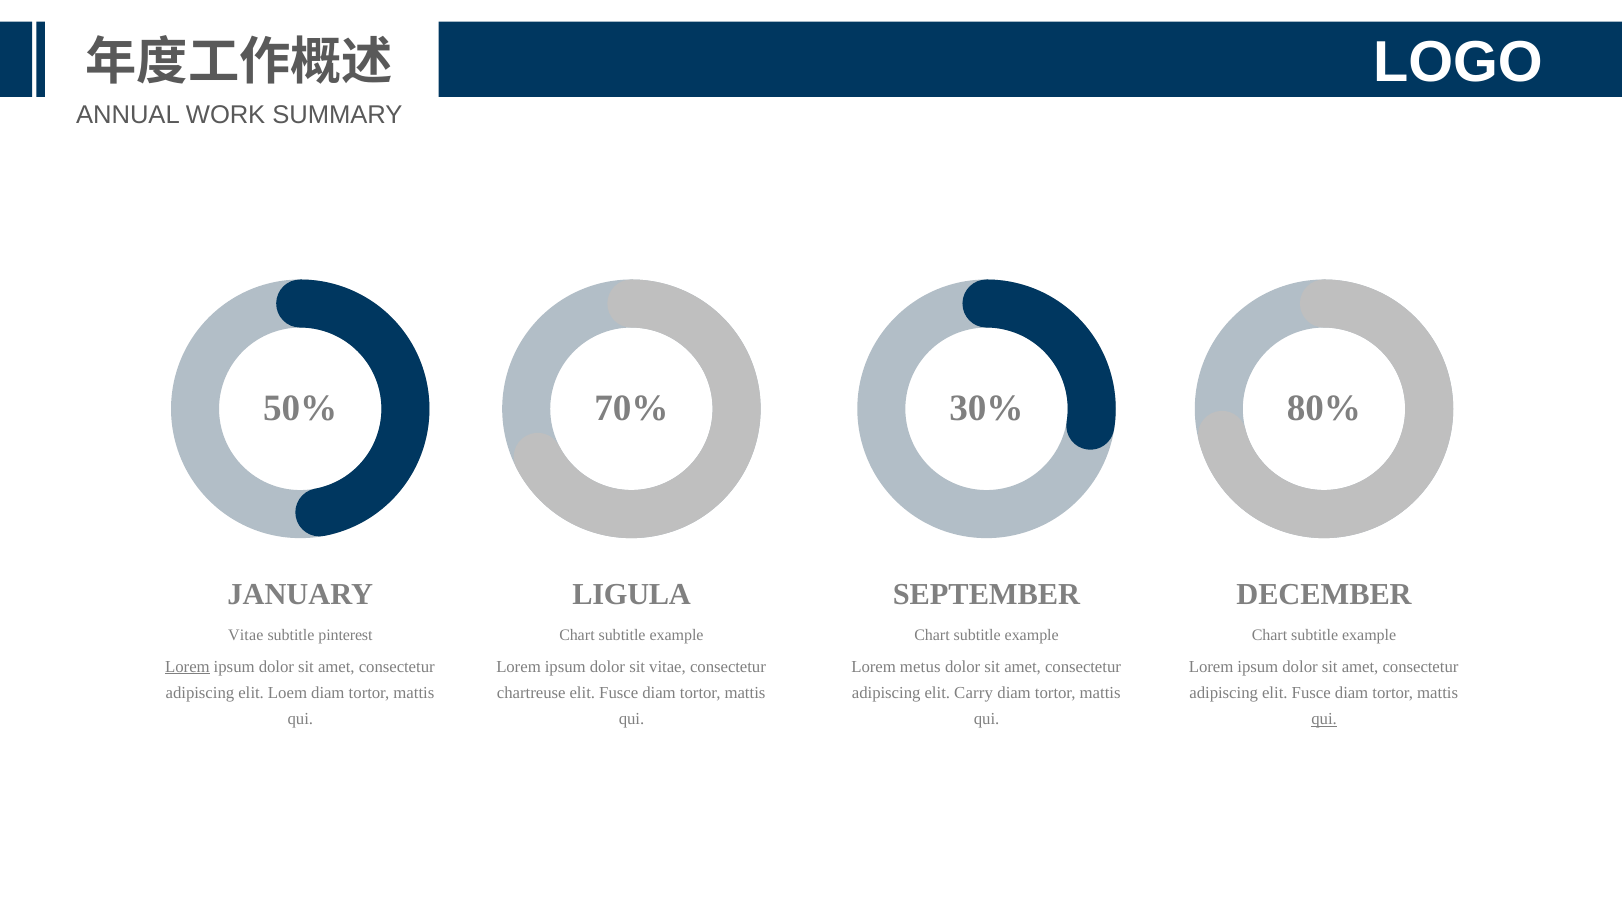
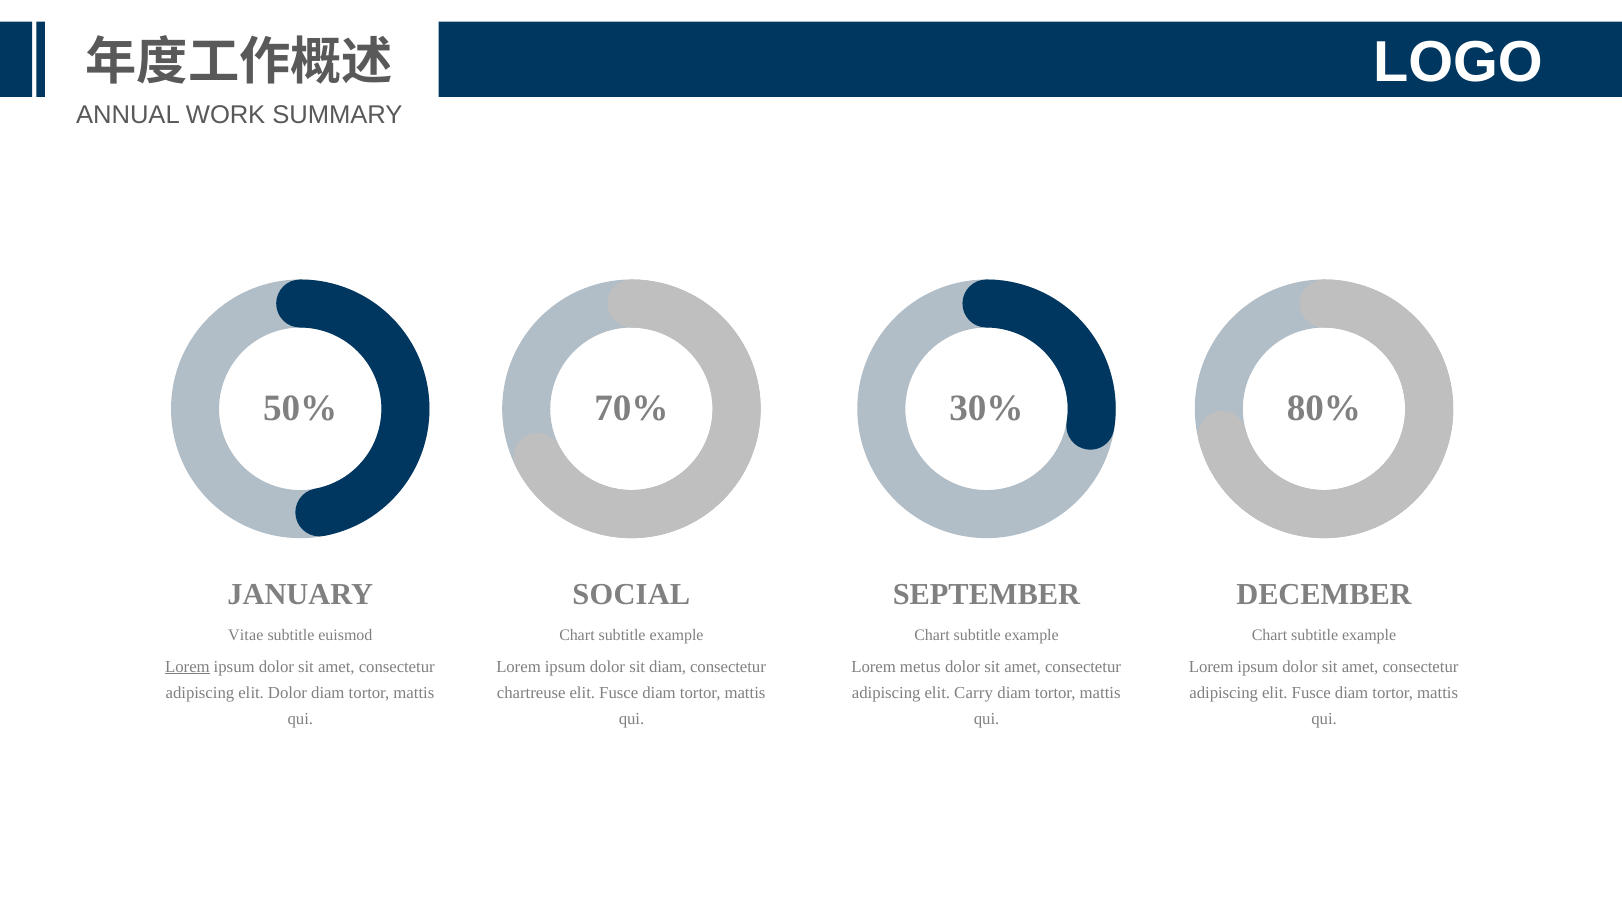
LIGULA: LIGULA -> SOCIAL
pinterest: pinterest -> euismod
sit vitae: vitae -> diam
elit Loem: Loem -> Dolor
qui at (1324, 718) underline: present -> none
